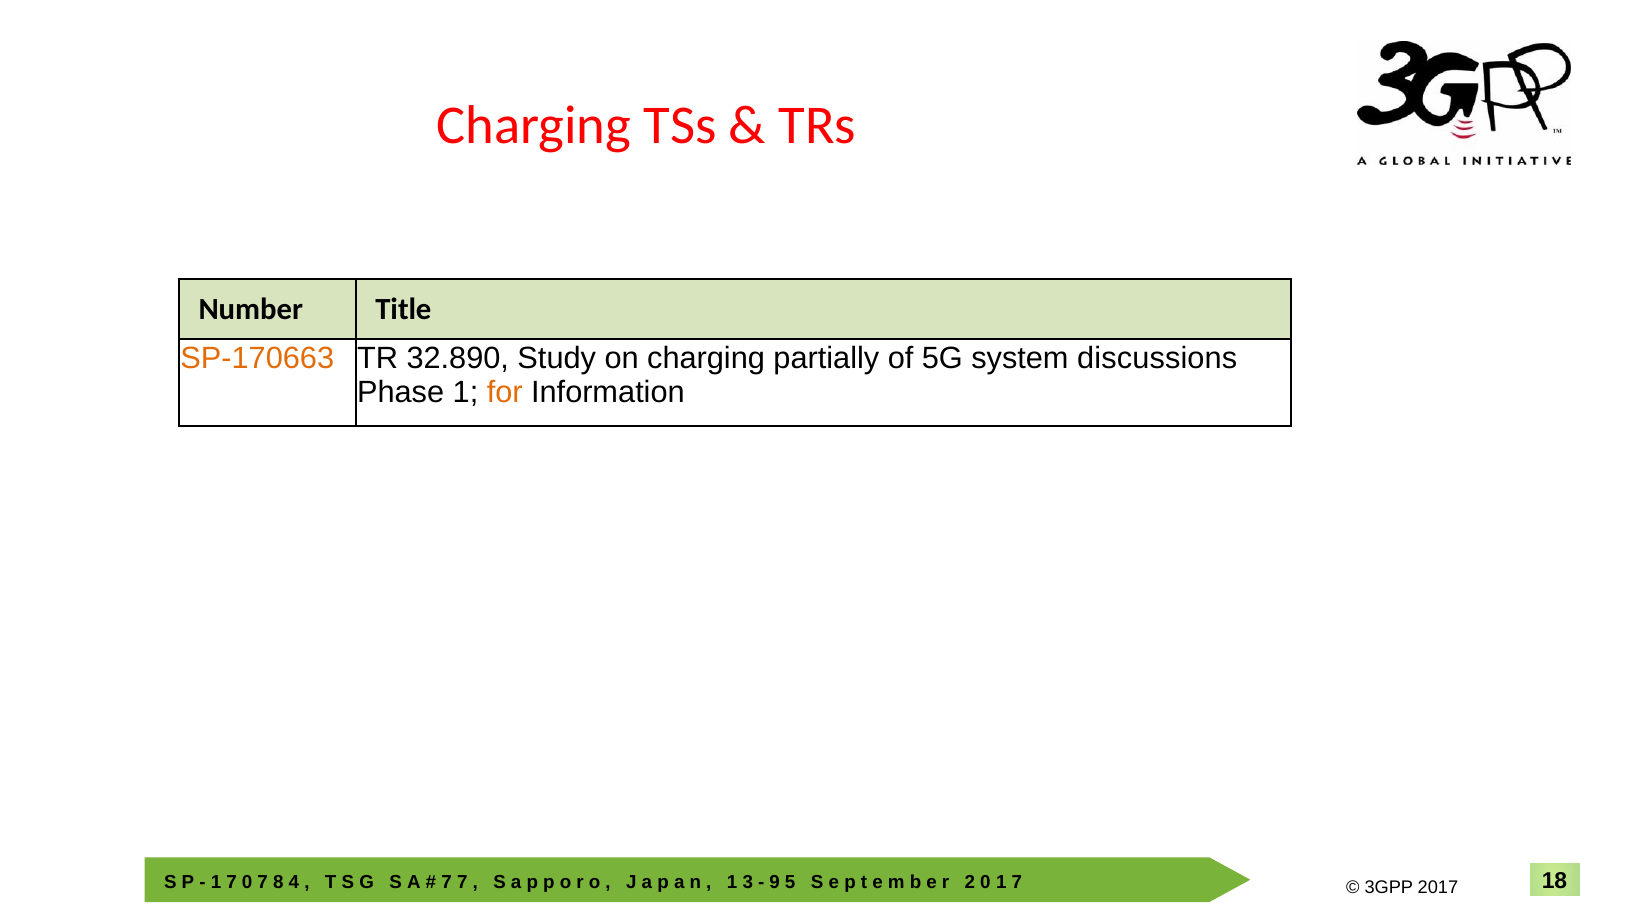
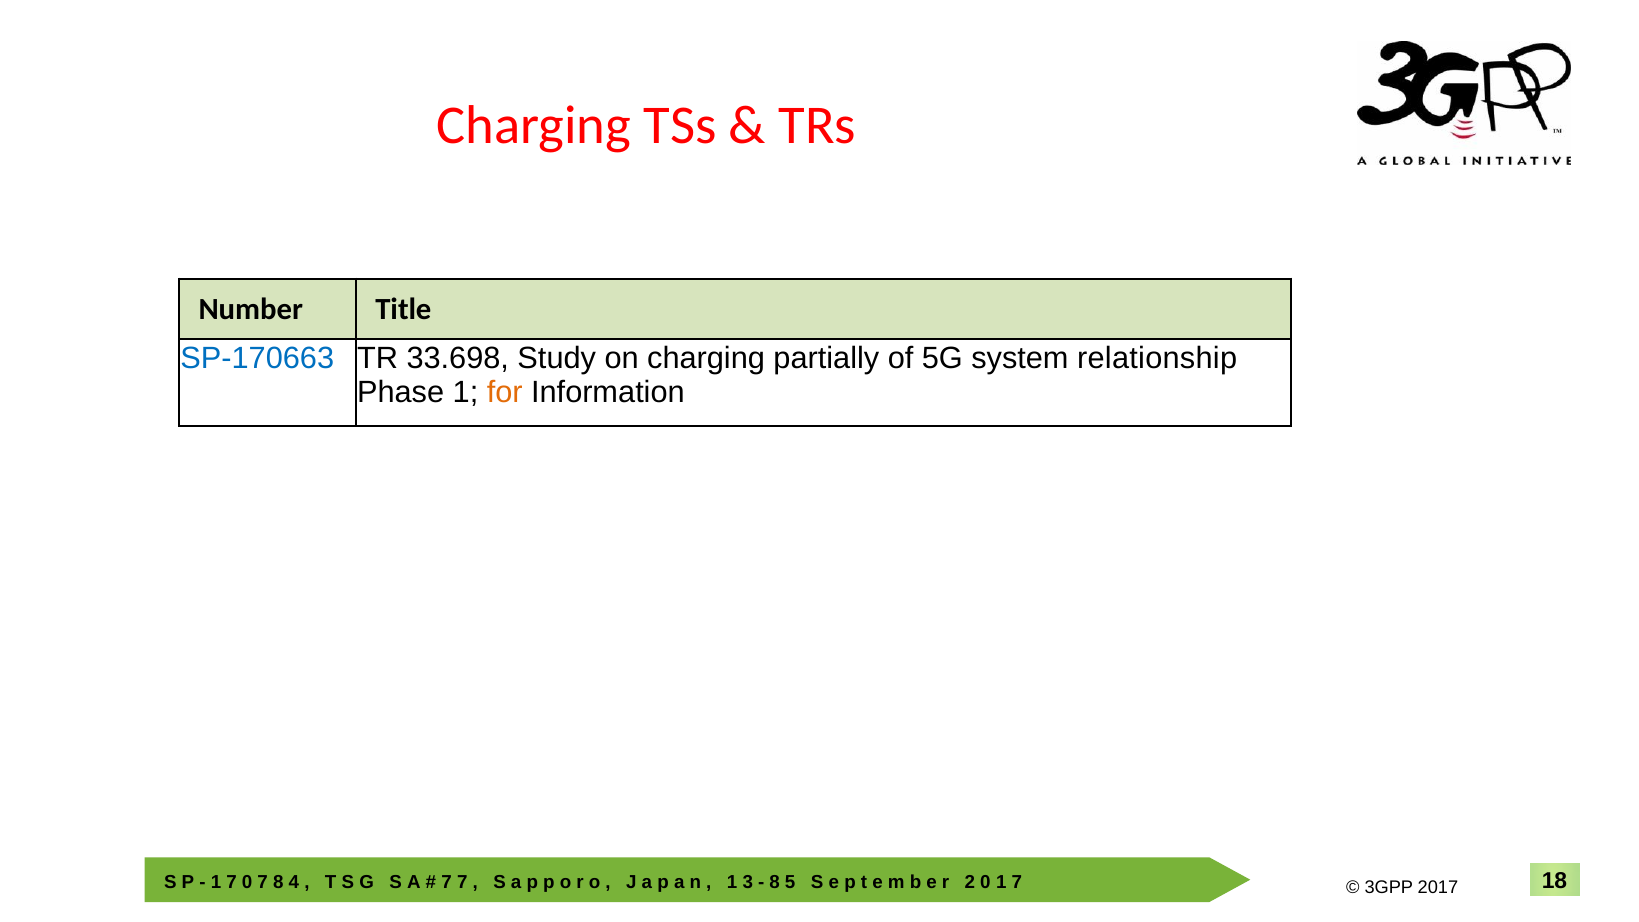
SP-170663 colour: orange -> blue
32.890: 32.890 -> 33.698
discussions: discussions -> relationship
9 at (775, 882): 9 -> 8
